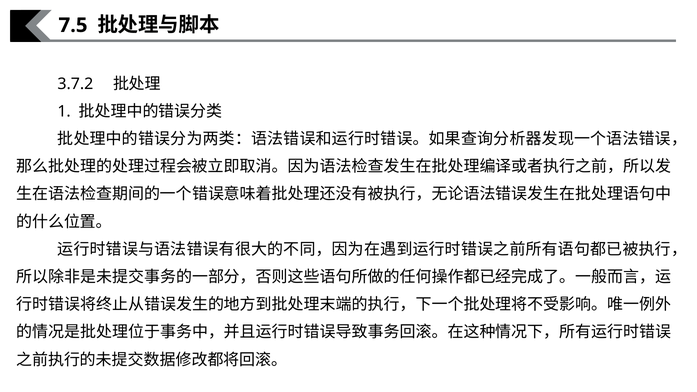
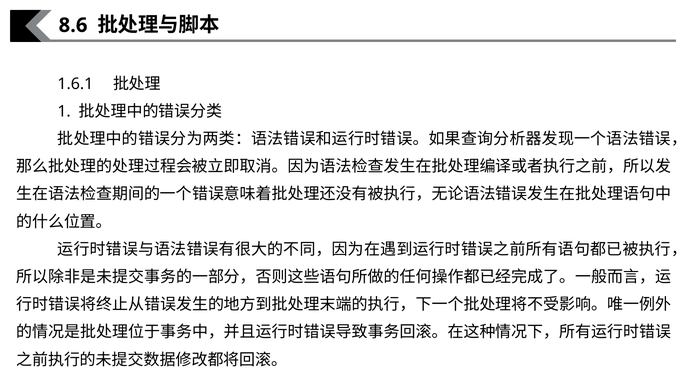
7.5: 7.5 -> 8.6
3.7.2: 3.7.2 -> 1.6.1
